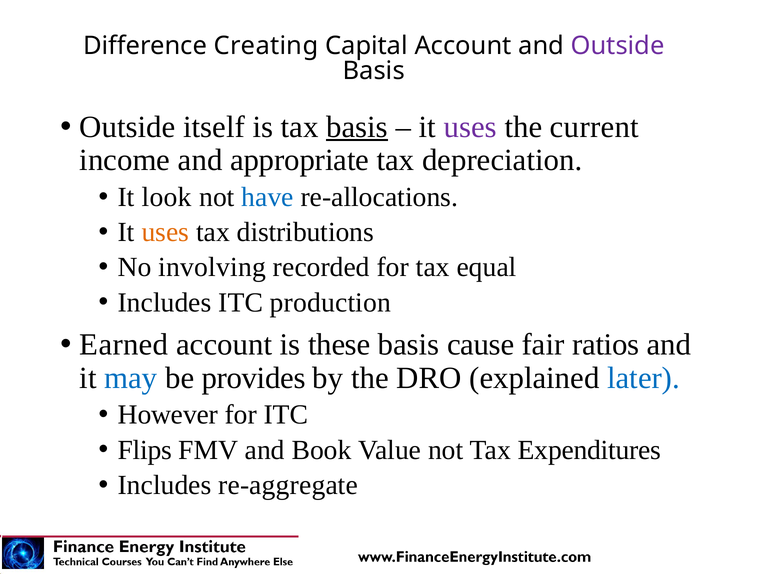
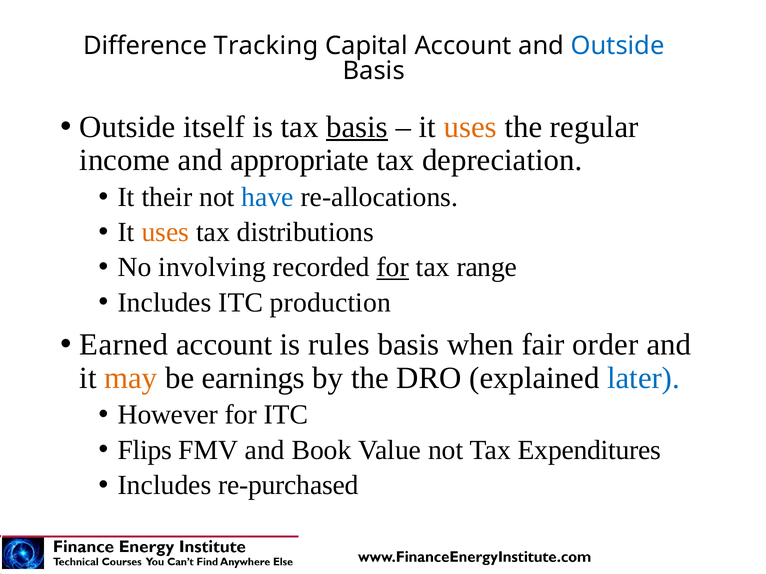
Creating: Creating -> Tracking
Outside at (618, 46) colour: purple -> blue
uses at (470, 127) colour: purple -> orange
current: current -> regular
look: look -> their
for at (393, 268) underline: none -> present
equal: equal -> range
these: these -> rules
cause: cause -> when
ratios: ratios -> order
may colour: blue -> orange
provides: provides -> earnings
re-aggregate: re-aggregate -> re-purchased
